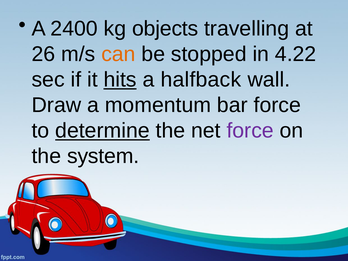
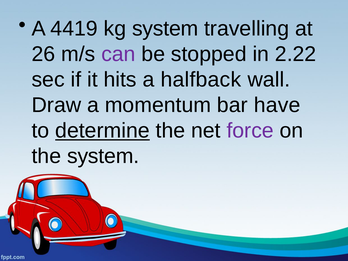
2400: 2400 -> 4419
kg objects: objects -> system
can colour: orange -> purple
4.22: 4.22 -> 2.22
hits underline: present -> none
bar force: force -> have
